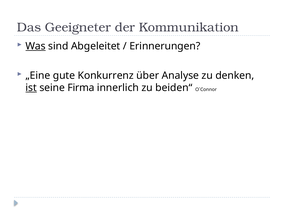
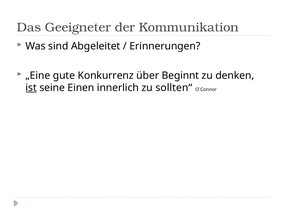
Was underline: present -> none
Analyse: Analyse -> Beginnt
Firma: Firma -> Einen
beiden“: beiden“ -> sollten“
